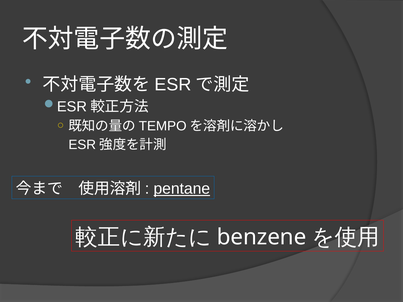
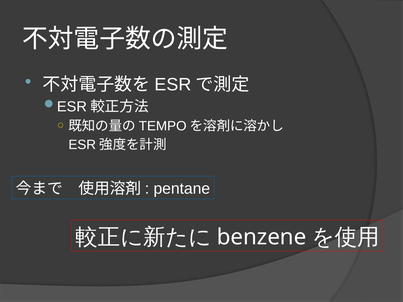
pentane underline: present -> none
